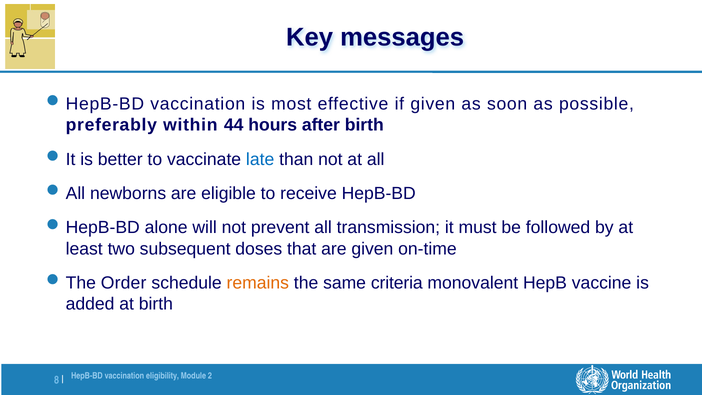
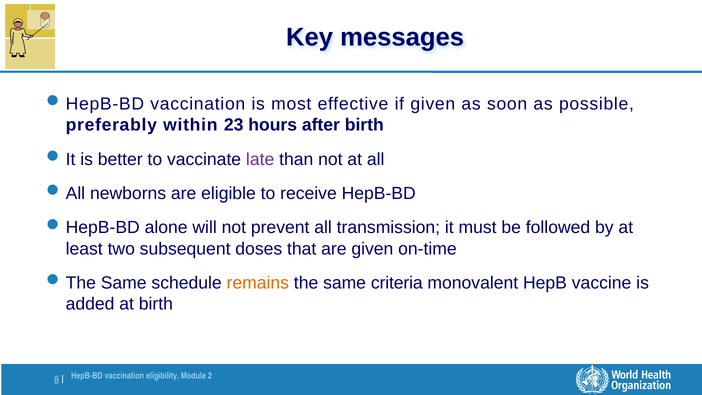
44: 44 -> 23
late colour: blue -> purple
Order at (124, 283): Order -> Same
